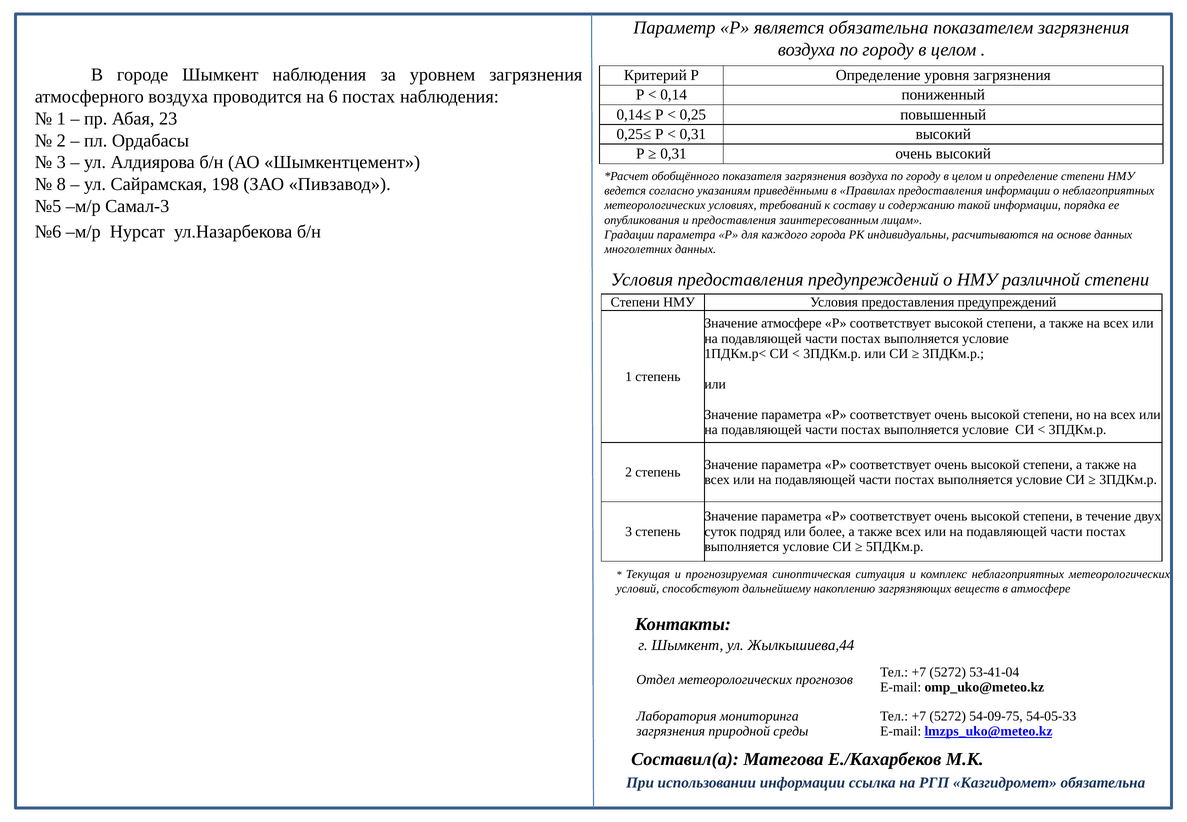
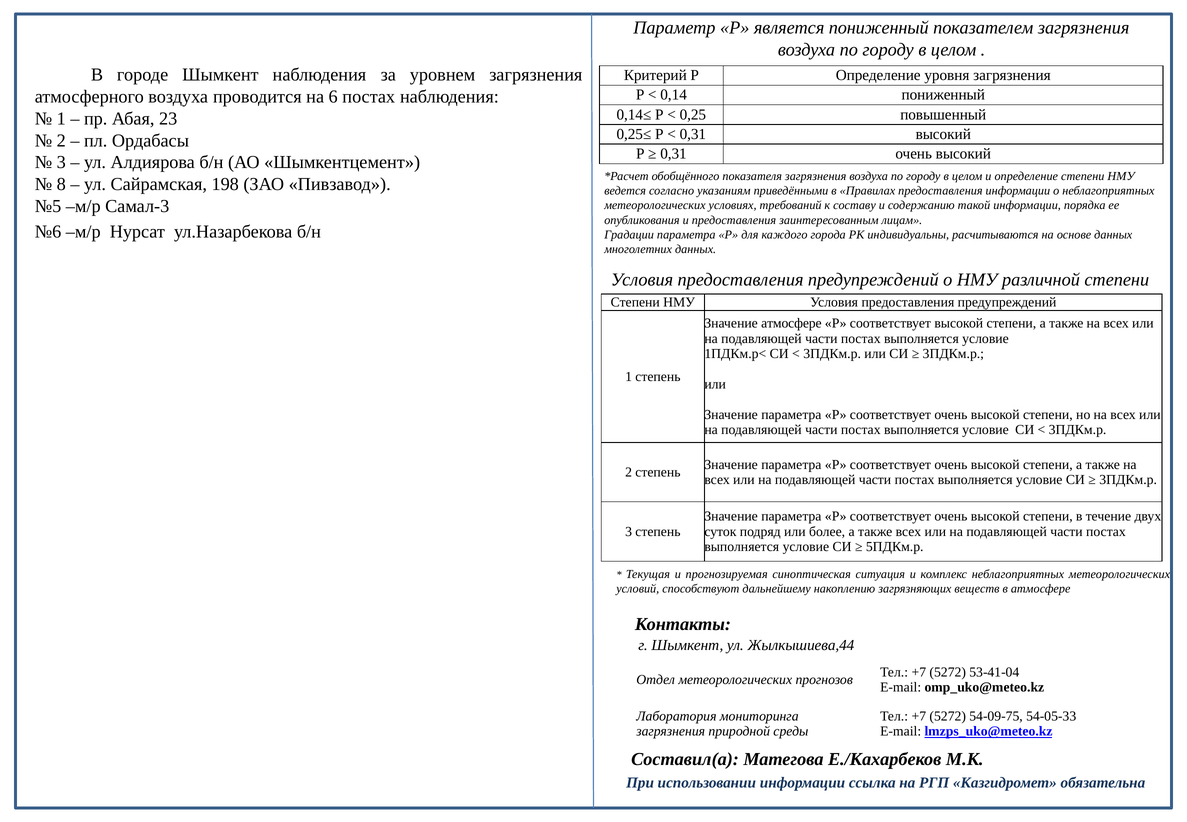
является обязательна: обязательна -> пониженный
